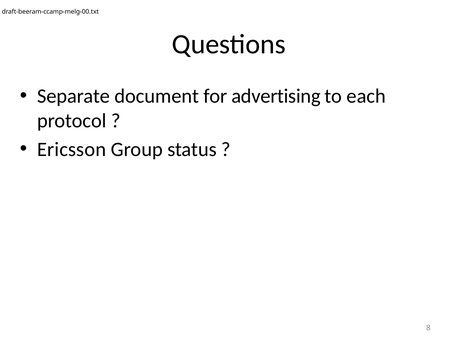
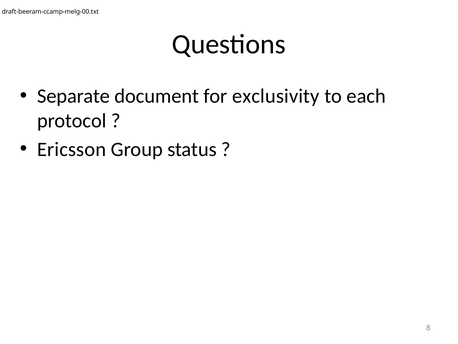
advertising: advertising -> exclusivity
